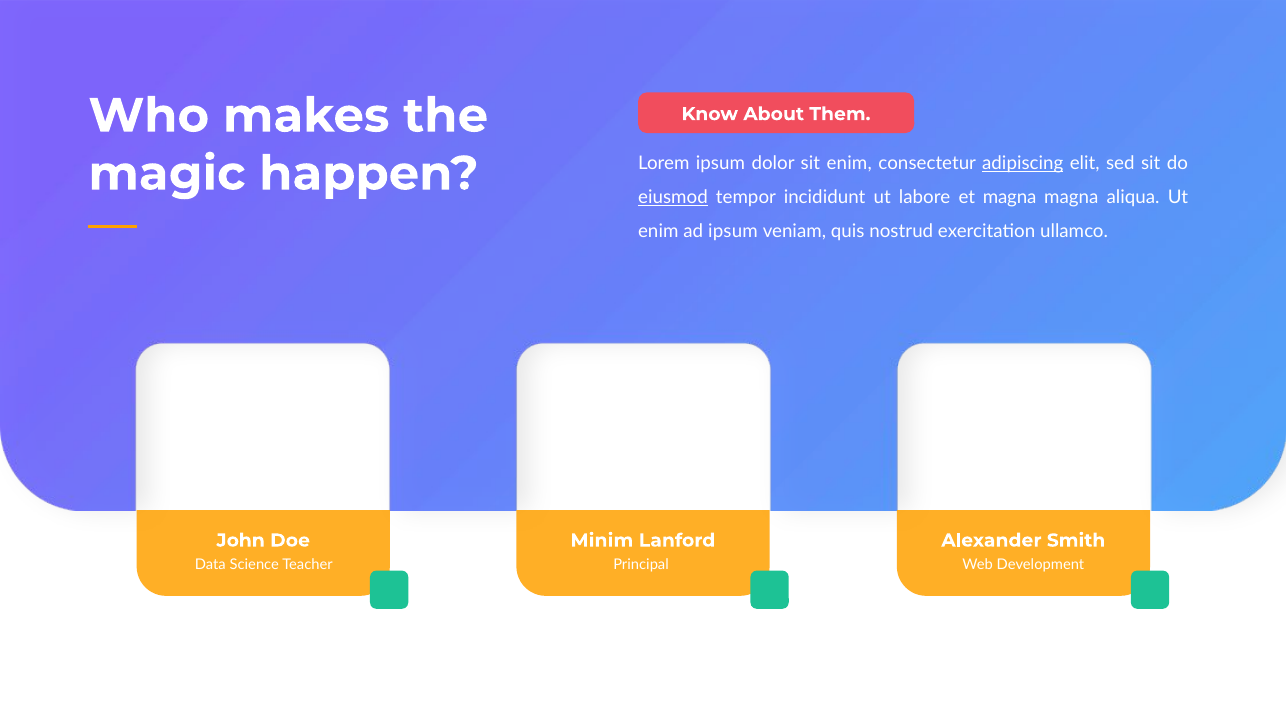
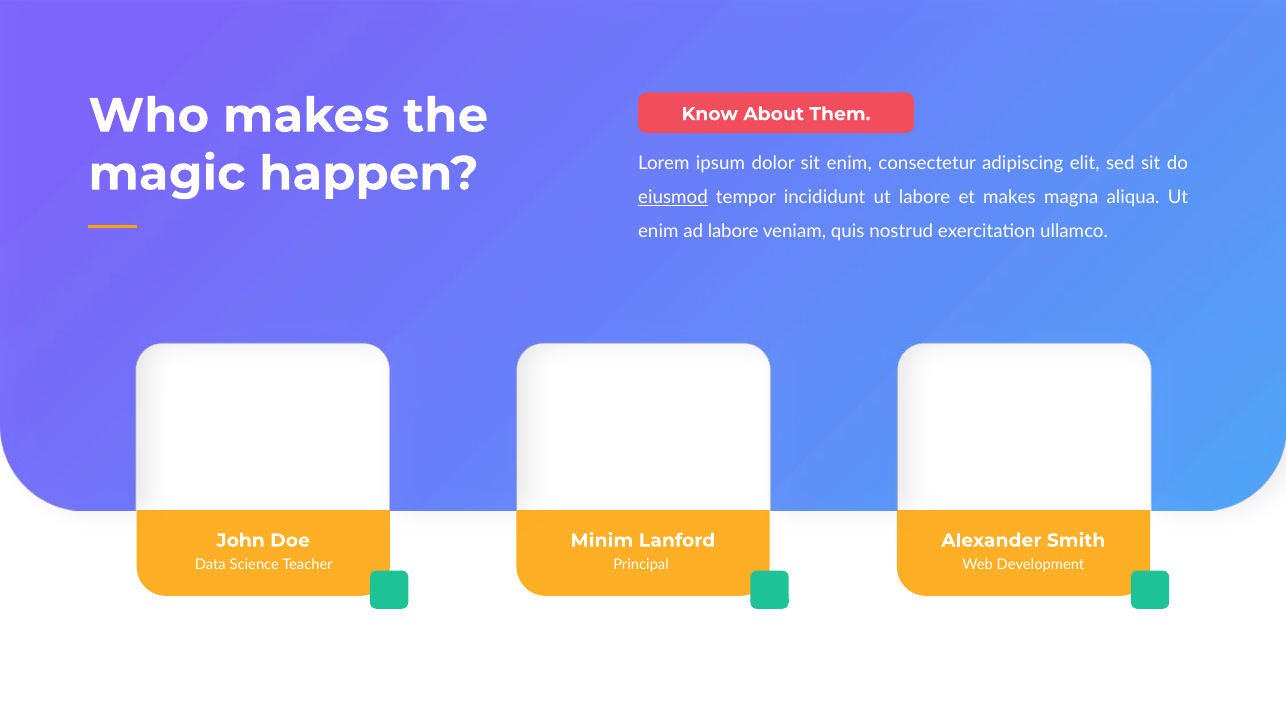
adipiscing underline: present -> none
et magna: magna -> makes
ad ipsum: ipsum -> labore
